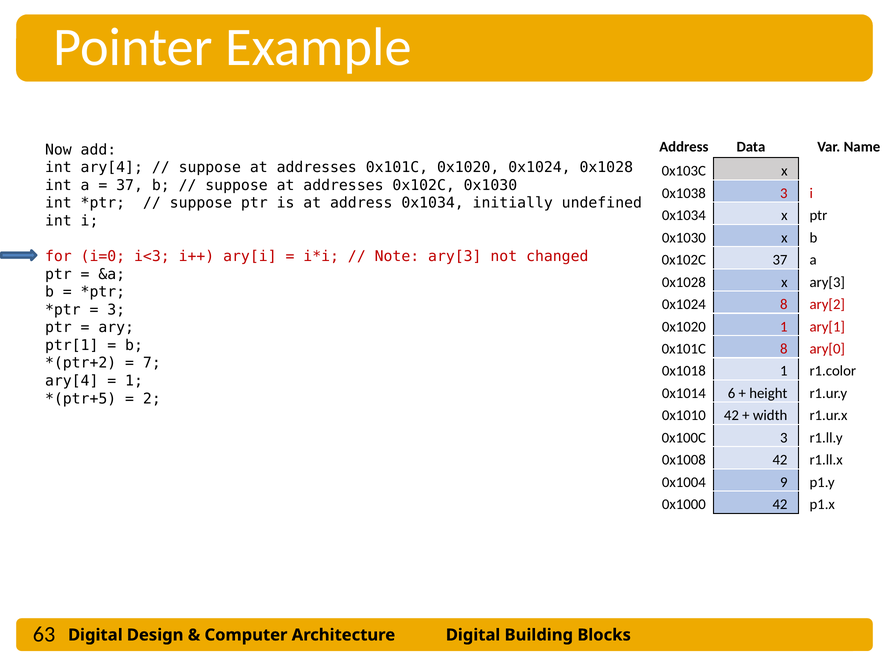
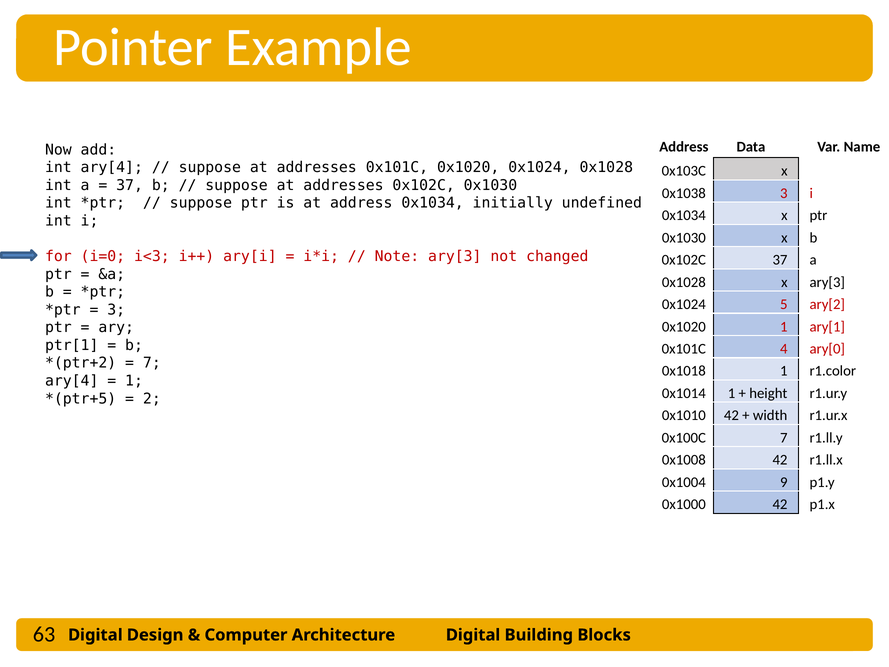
0x1024 8: 8 -> 5
0x101C 8: 8 -> 4
0x1014 6: 6 -> 1
0x100C 3: 3 -> 7
